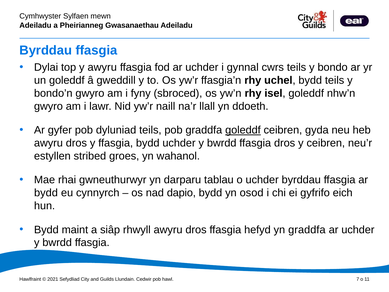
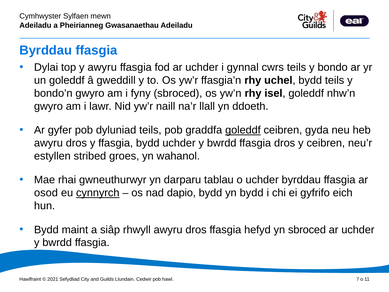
bydd at (46, 193): bydd -> osod
cynnyrch underline: none -> present
yn osod: osod -> bydd
yn graddfa: graddfa -> sbroced
